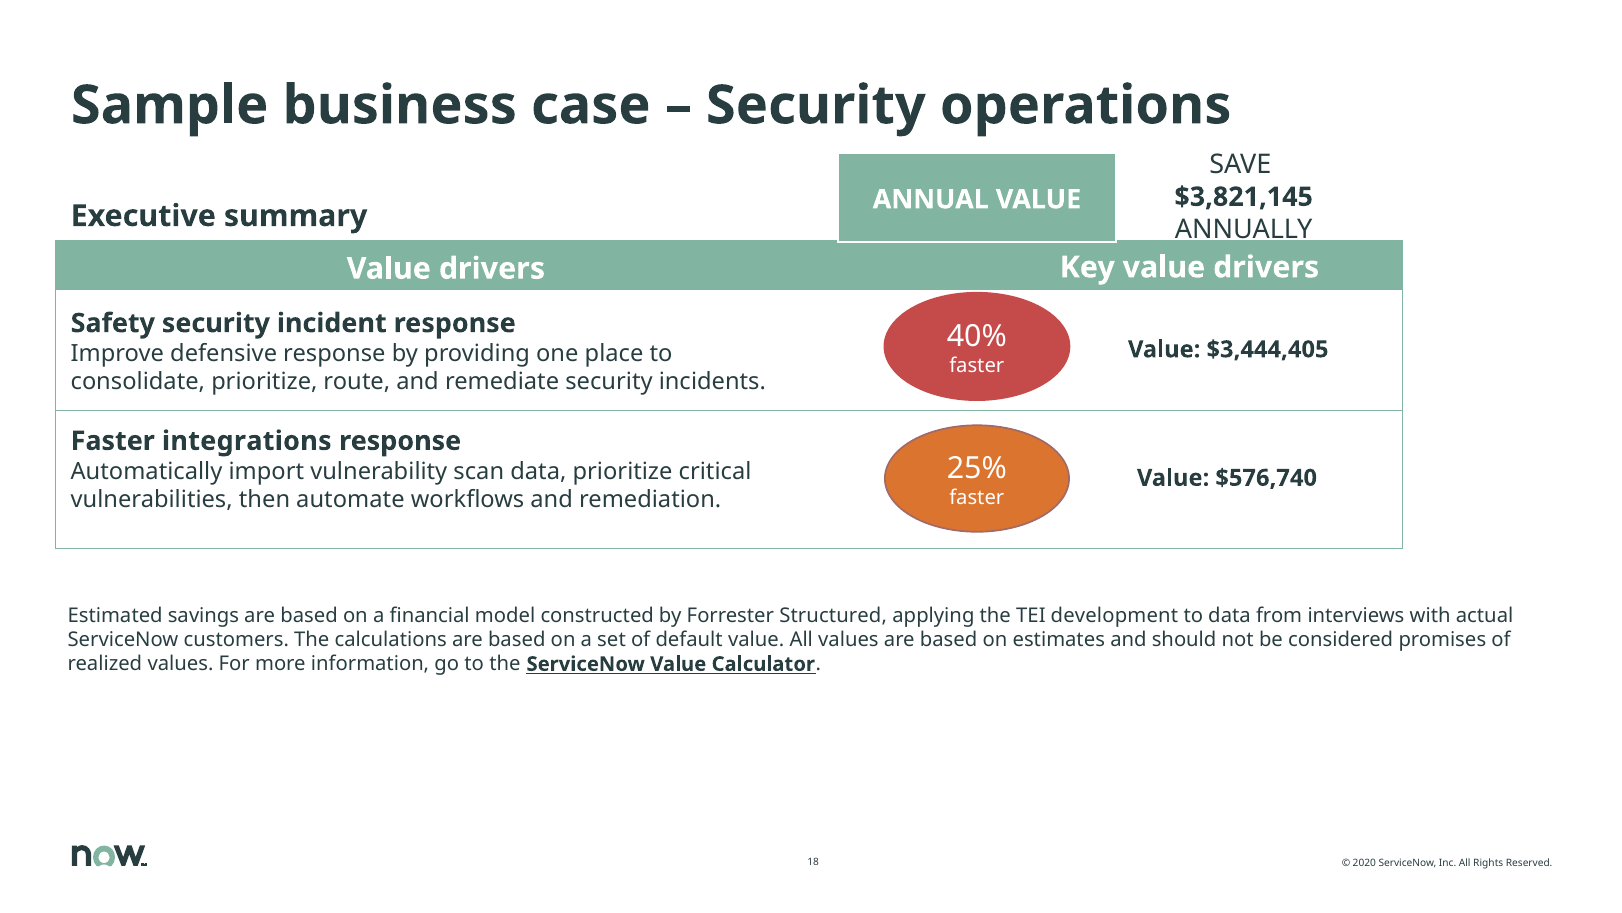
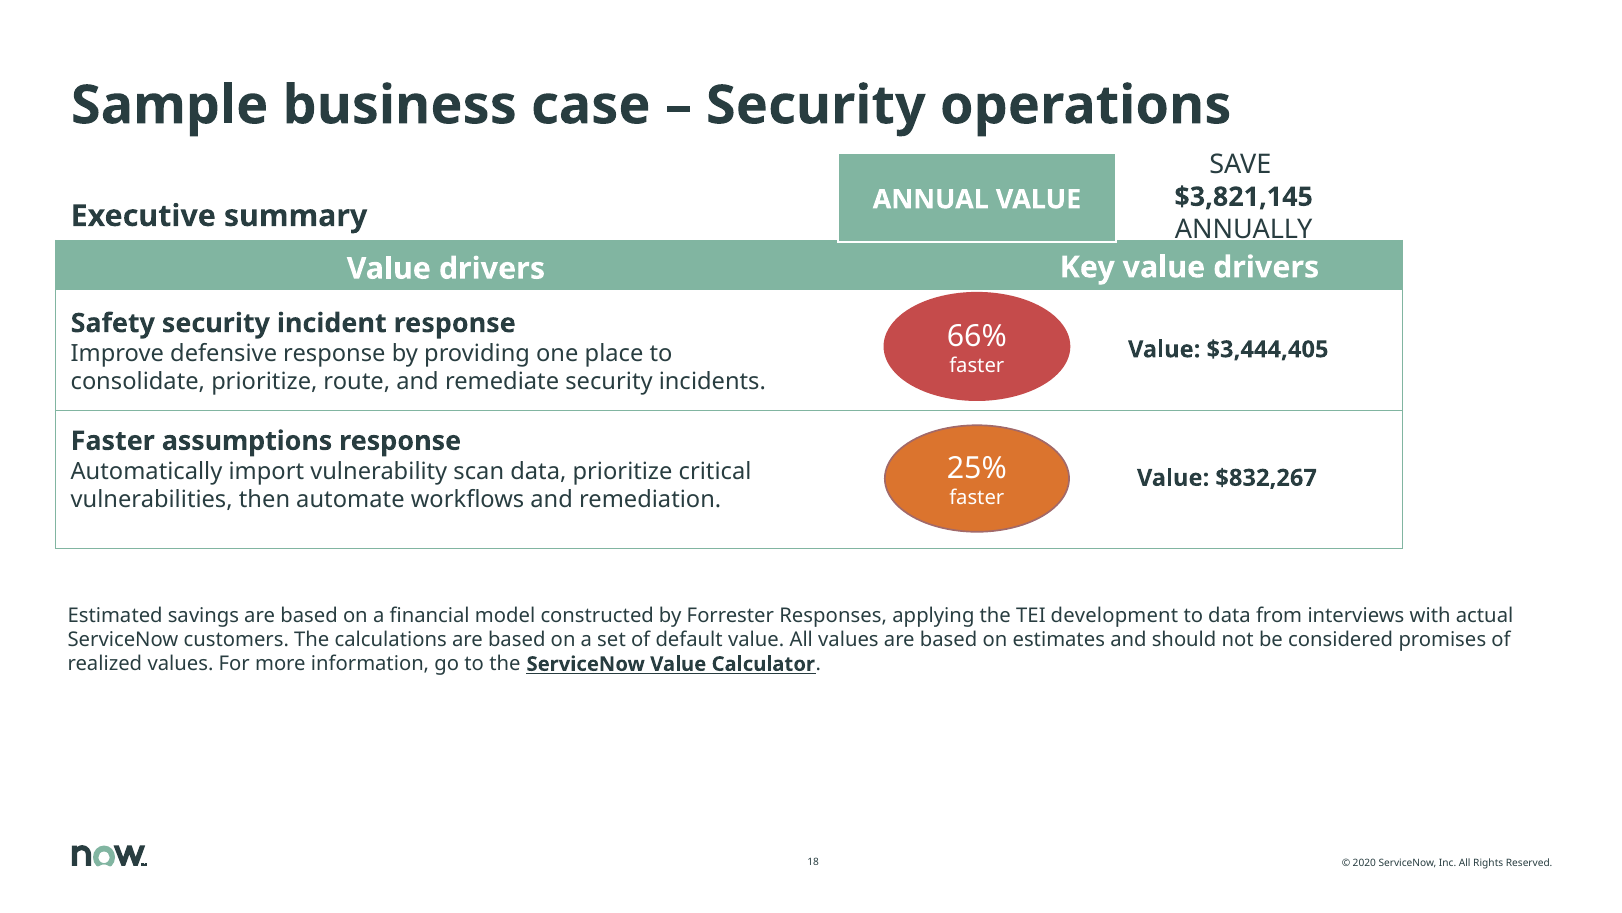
40%: 40% -> 66%
integrations: integrations -> assumptions
$576,740: $576,740 -> $832,267
Structured: Structured -> Responses
